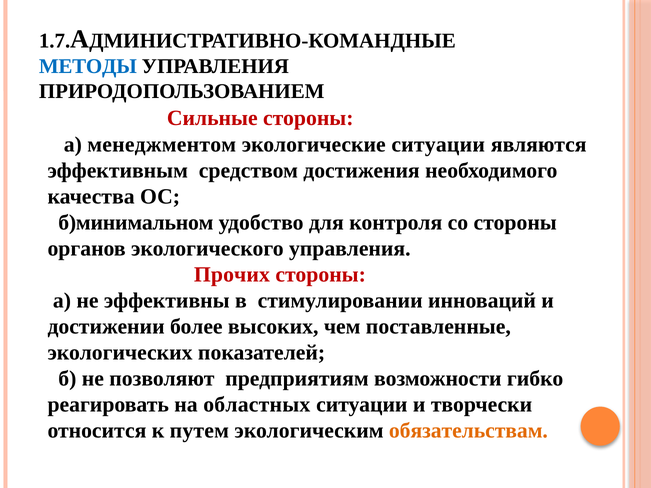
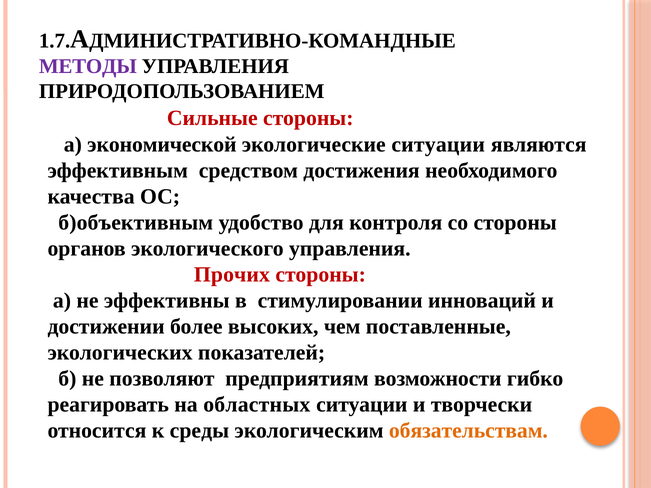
МЕТОДЫ colour: blue -> purple
менеджментом: менеджментом -> экономической
б)минимальном: б)минимальном -> б)объективным
путем: путем -> среды
